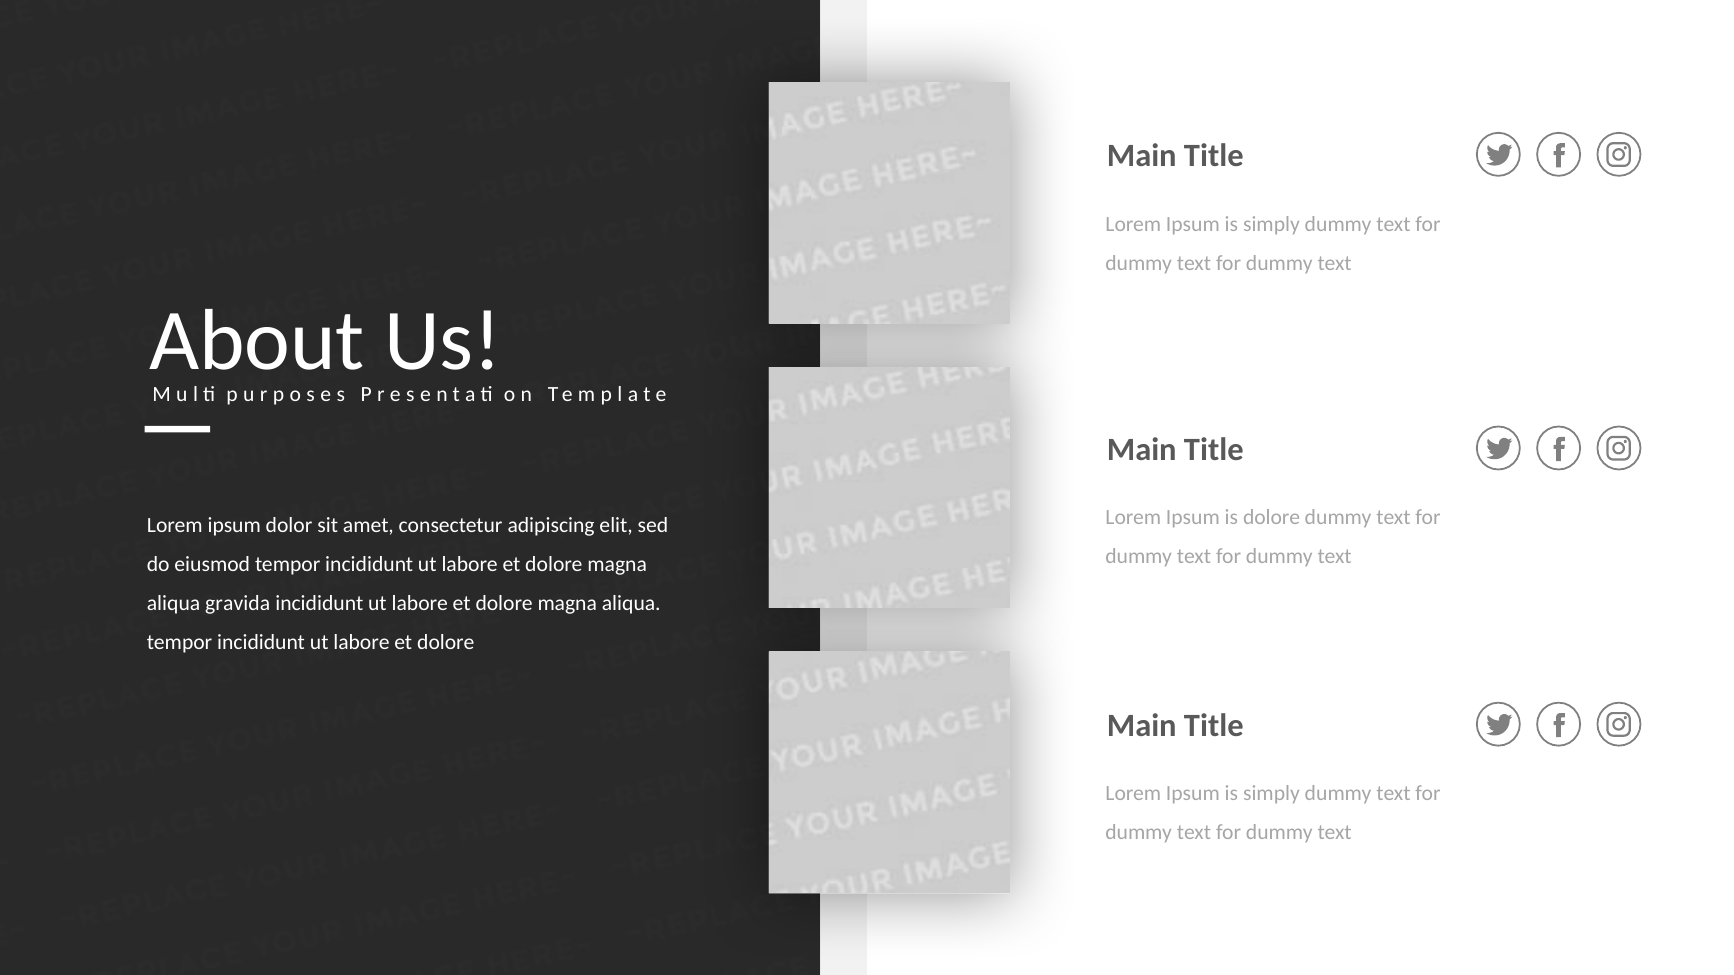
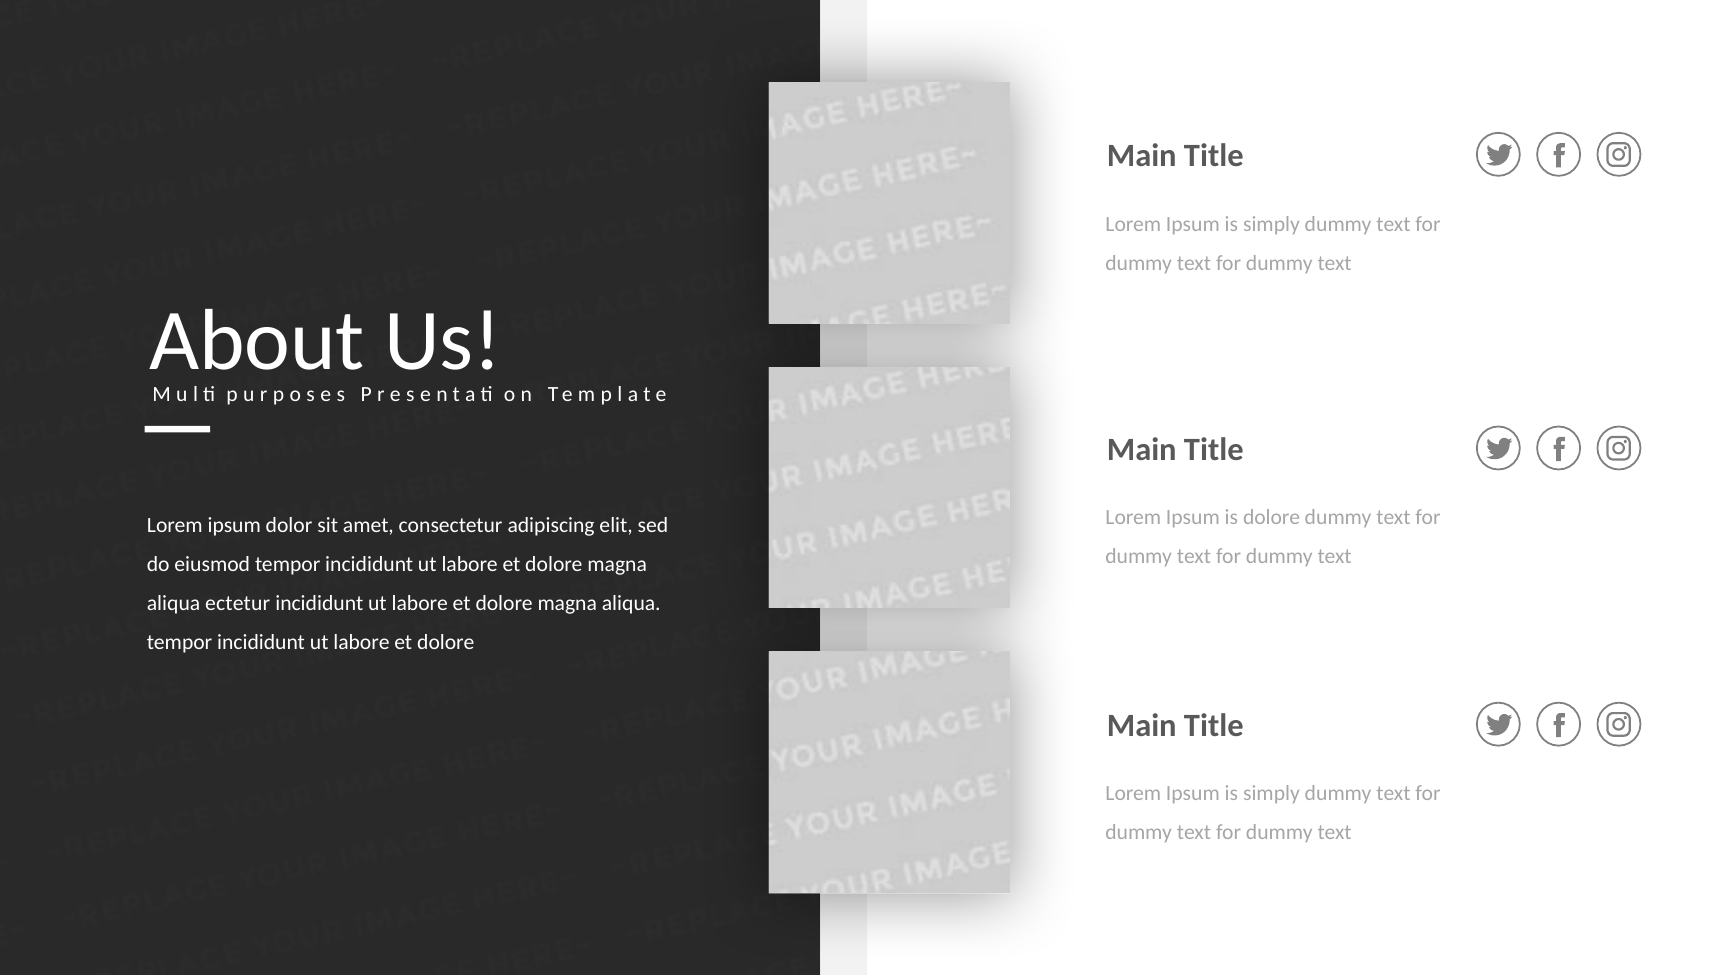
gravida: gravida -> ectetur
